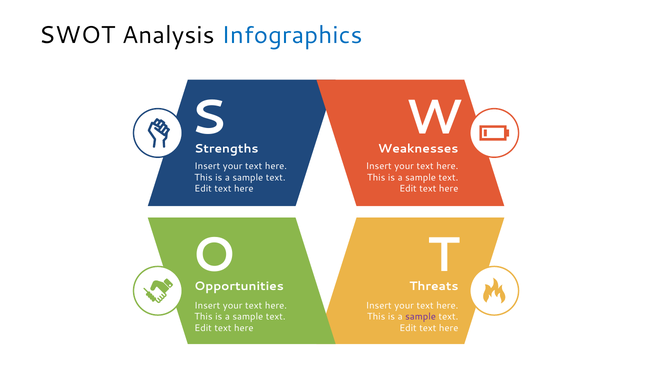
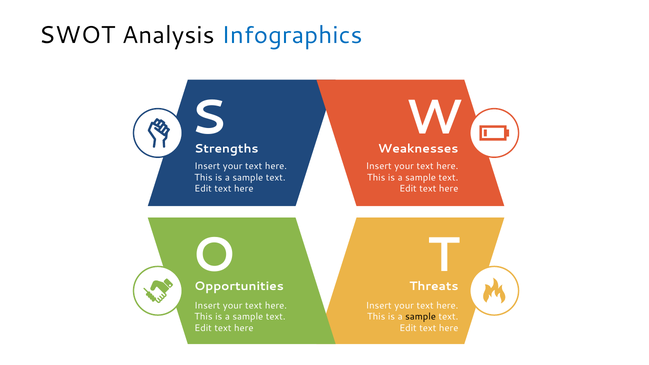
sample at (421, 317) colour: purple -> black
